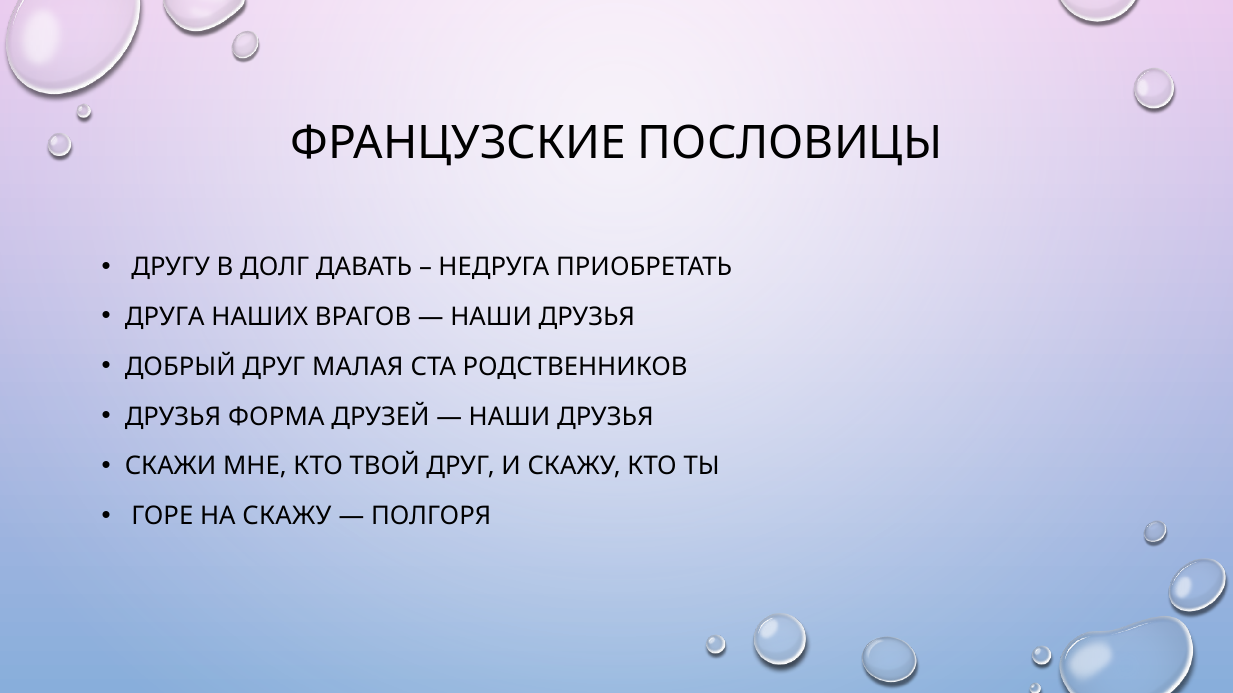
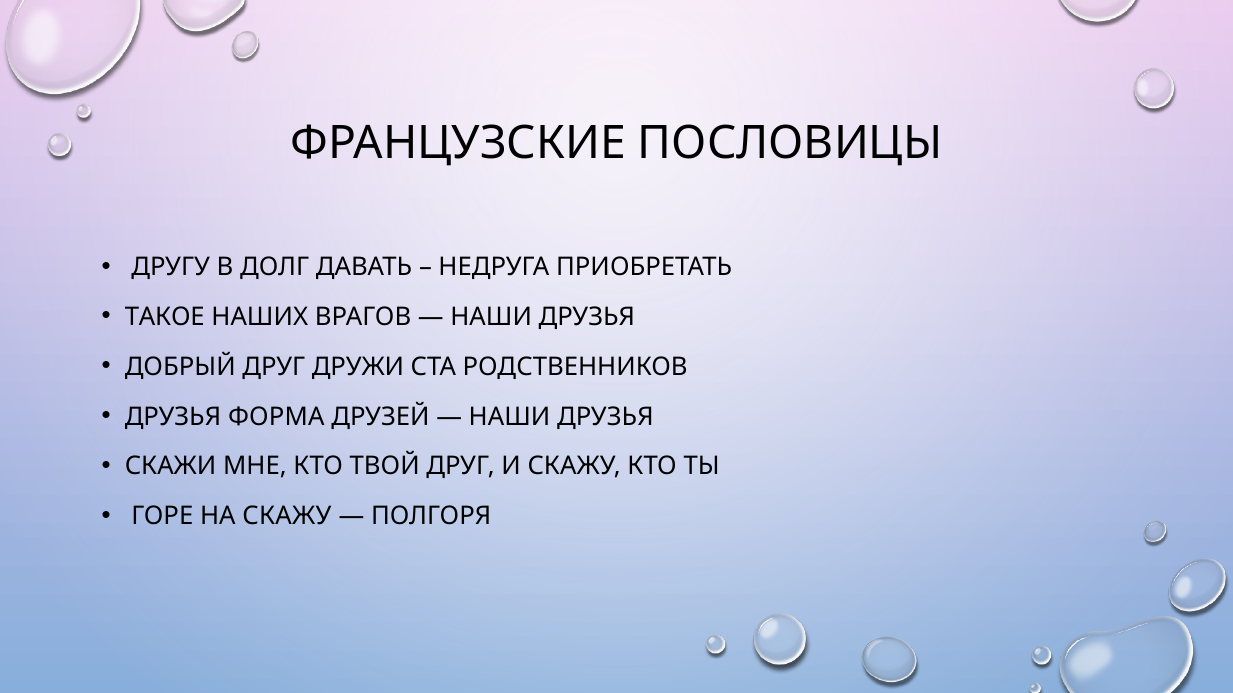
ДРУГА: ДРУГА -> ТАКОЕ
МАЛАЯ: МАЛАЯ -> ДРУЖИ
